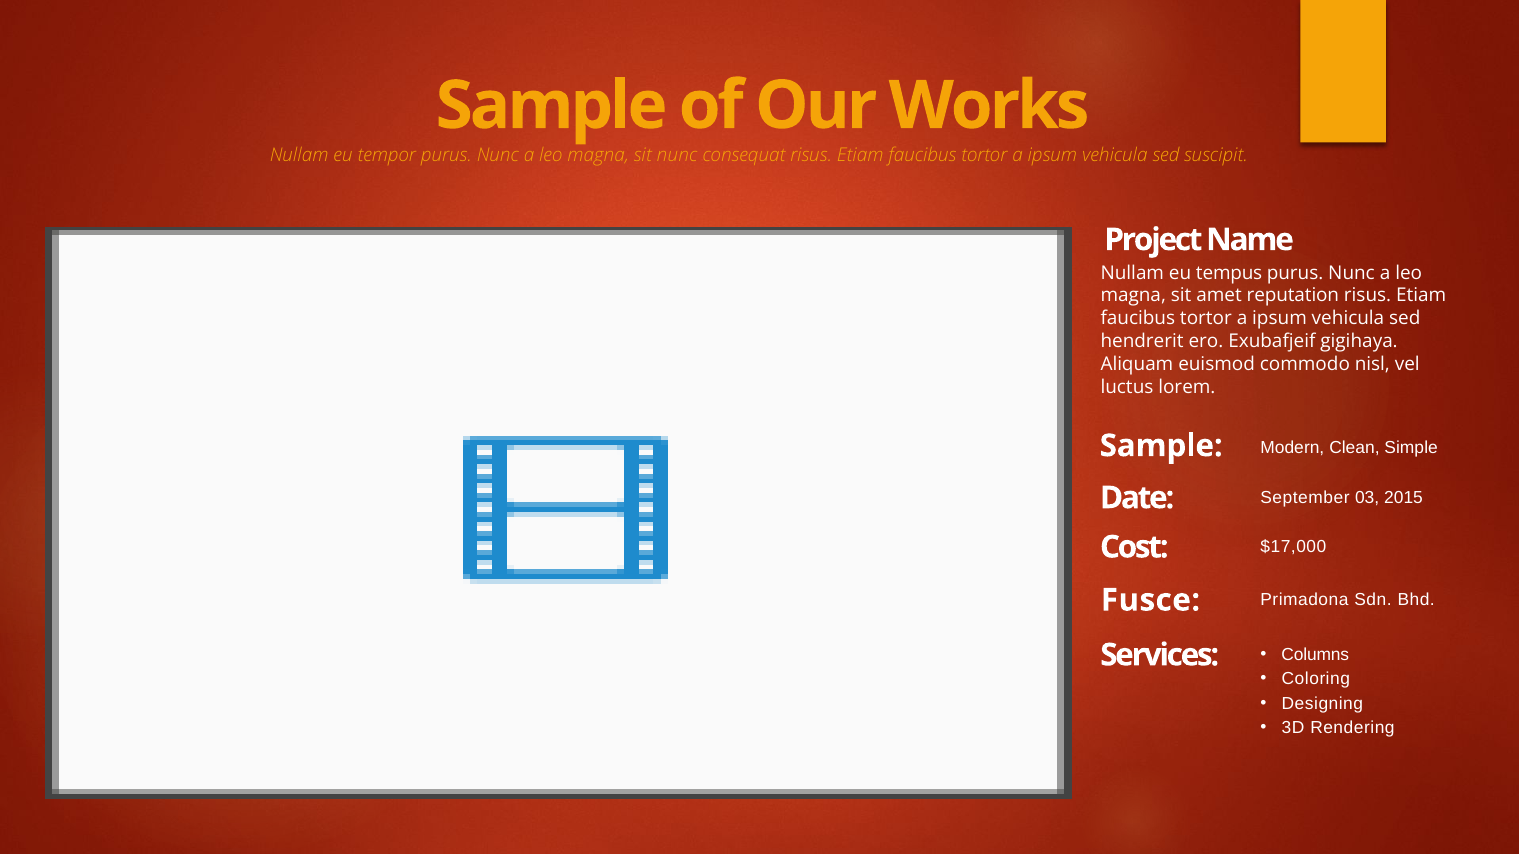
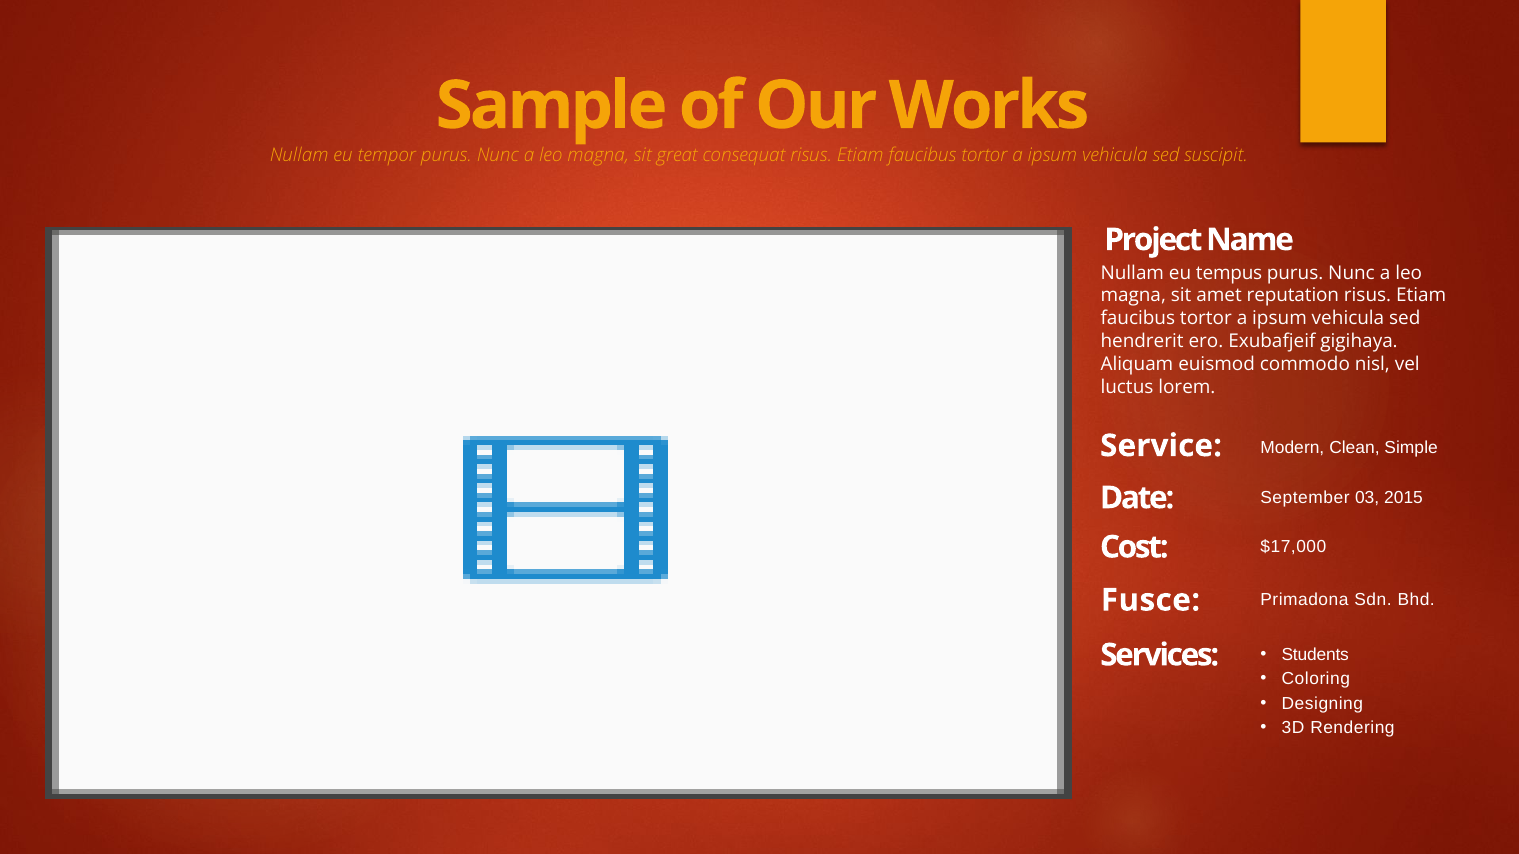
sit nunc: nunc -> great
Sample at (1161, 446): Sample -> Service
Columns: Columns -> Students
